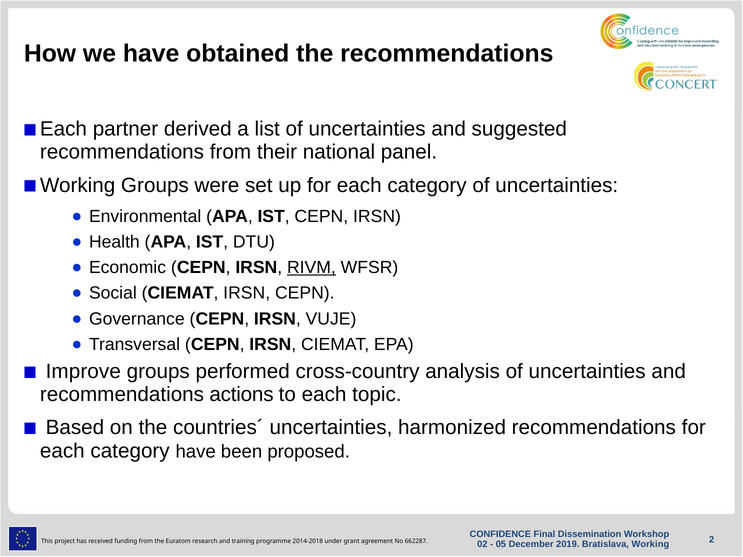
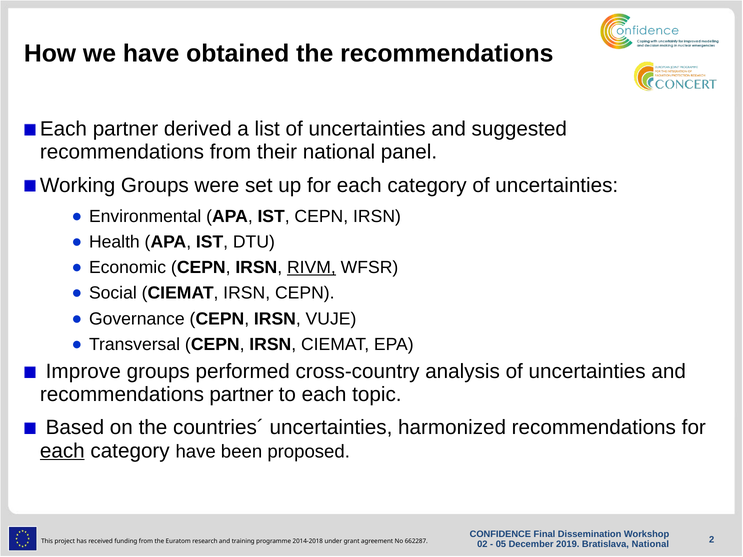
recommendations actions: actions -> partner
each at (62, 451) underline: none -> present
Bratislava Working: Working -> National
